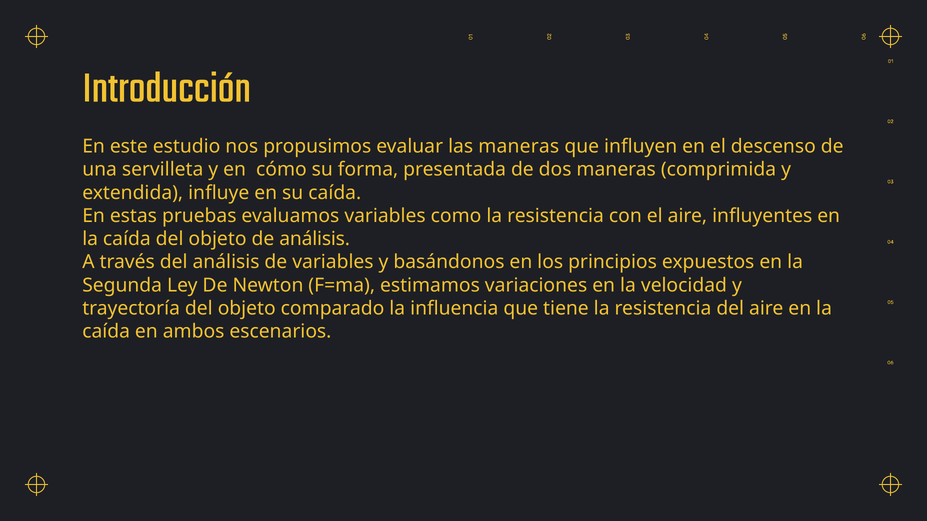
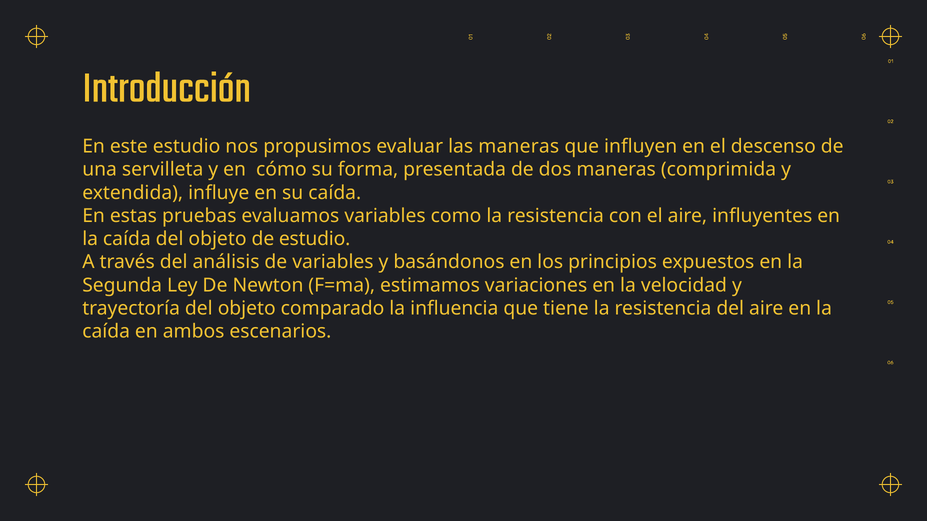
de análisis: análisis -> estudio
